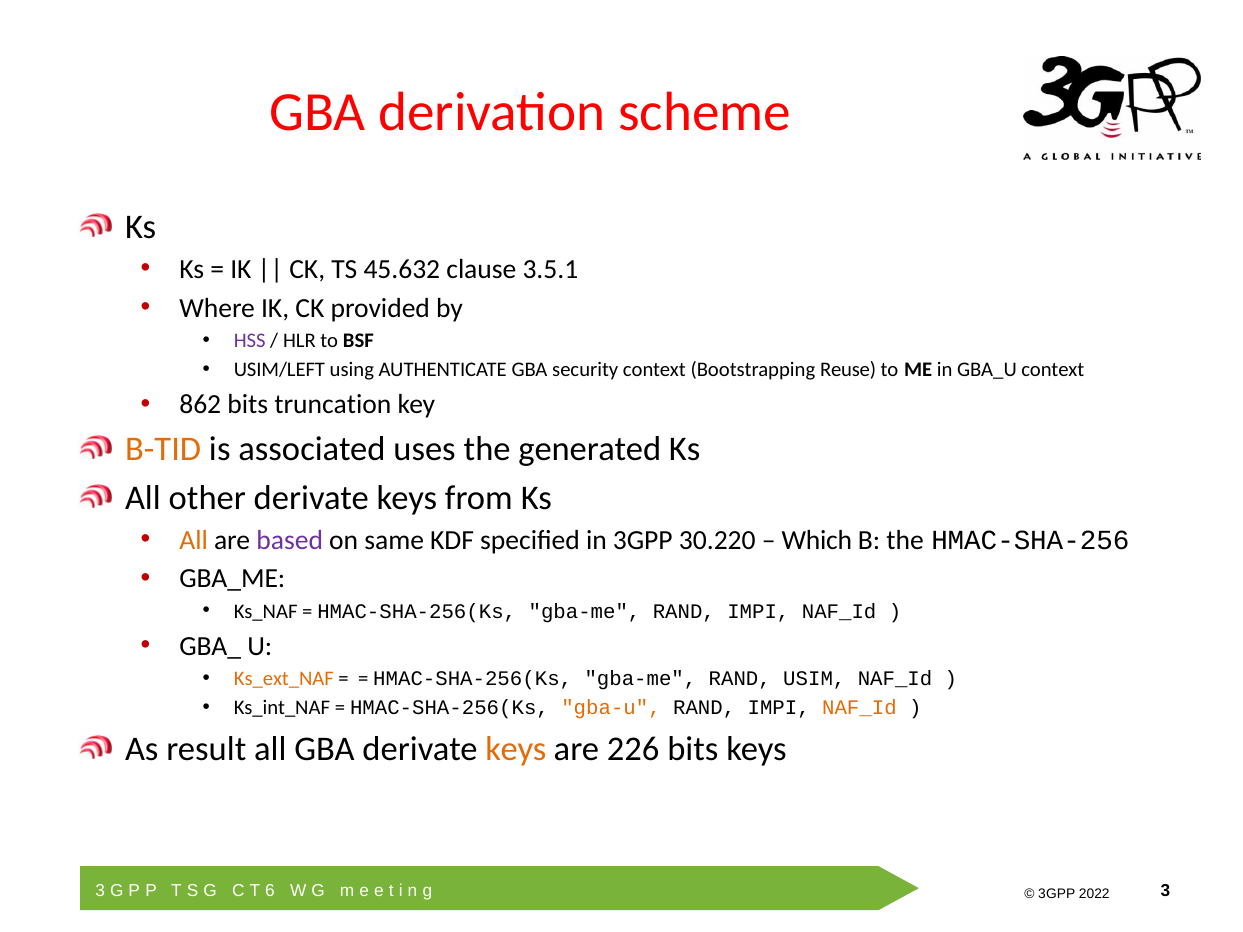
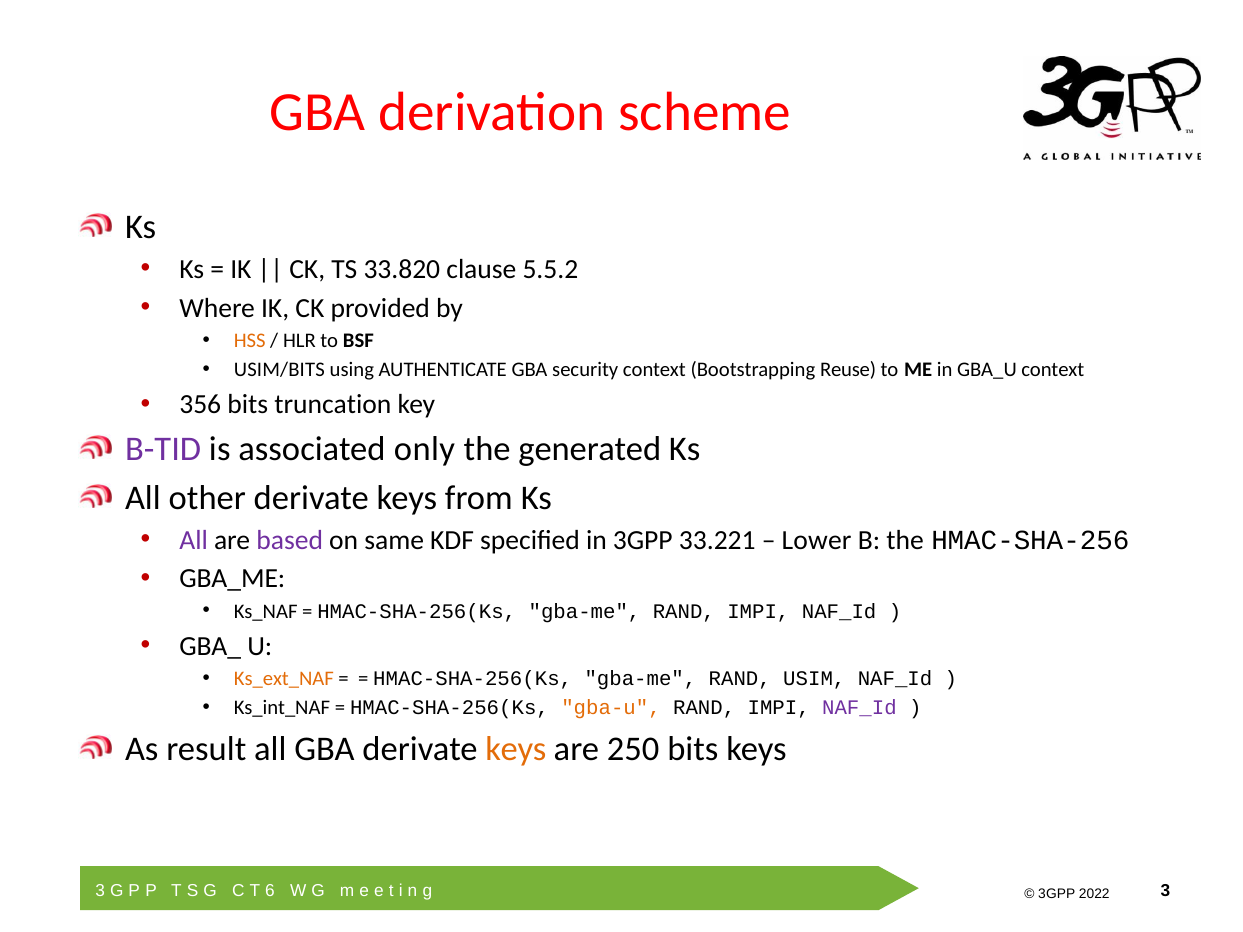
45.632: 45.632 -> 33.820
3.5.1: 3.5.1 -> 5.5.2
HSS colour: purple -> orange
USIM/LEFT: USIM/LEFT -> USIM/BITS
862: 862 -> 356
B-TID colour: orange -> purple
uses: uses -> only
All at (194, 540) colour: orange -> purple
30.220: 30.220 -> 33.221
Which: Which -> Lower
NAF_Id at (859, 708) colour: orange -> purple
226: 226 -> 250
